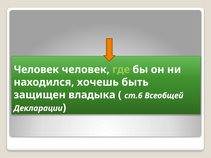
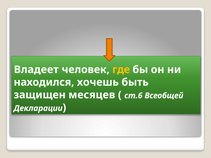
Человек at (36, 70): Человек -> Владеет
где colour: light green -> yellow
владыка: владыка -> месяцев
